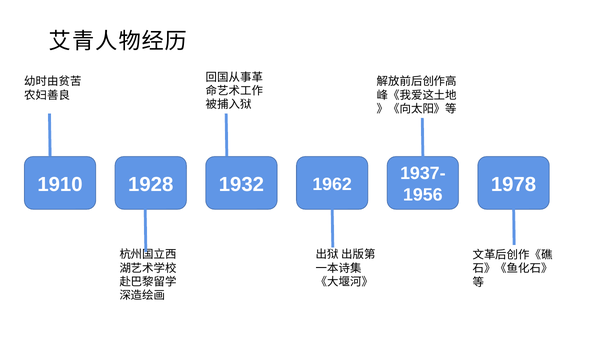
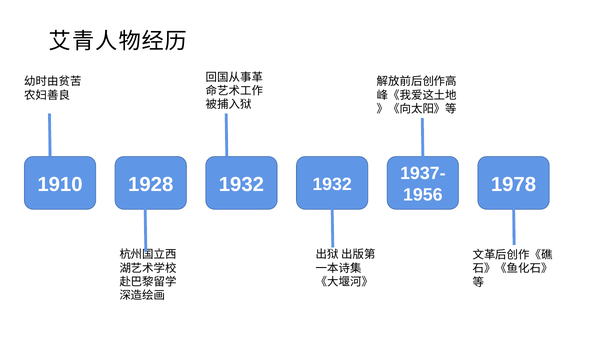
1932 1962: 1962 -> 1932
